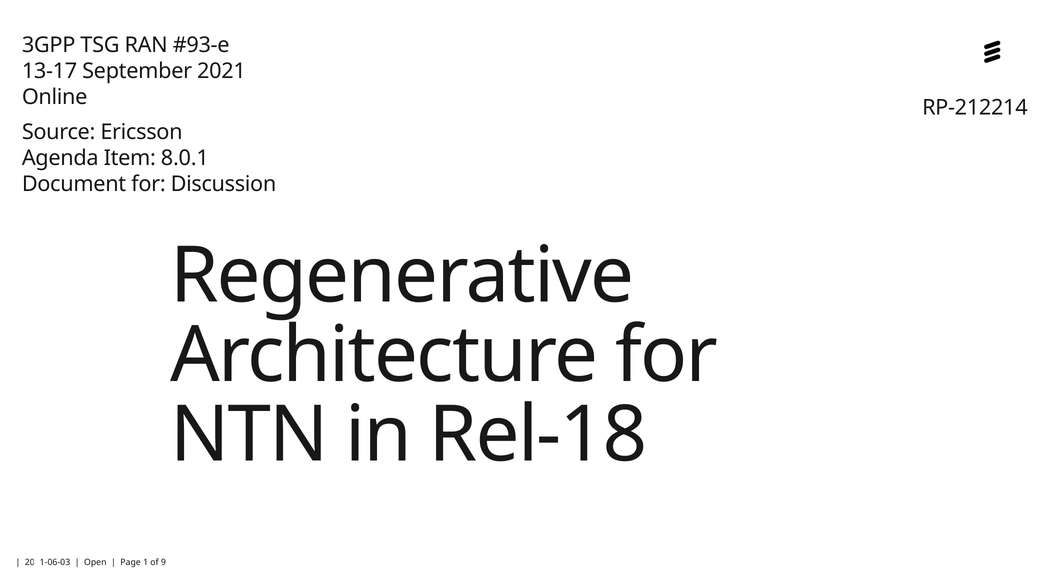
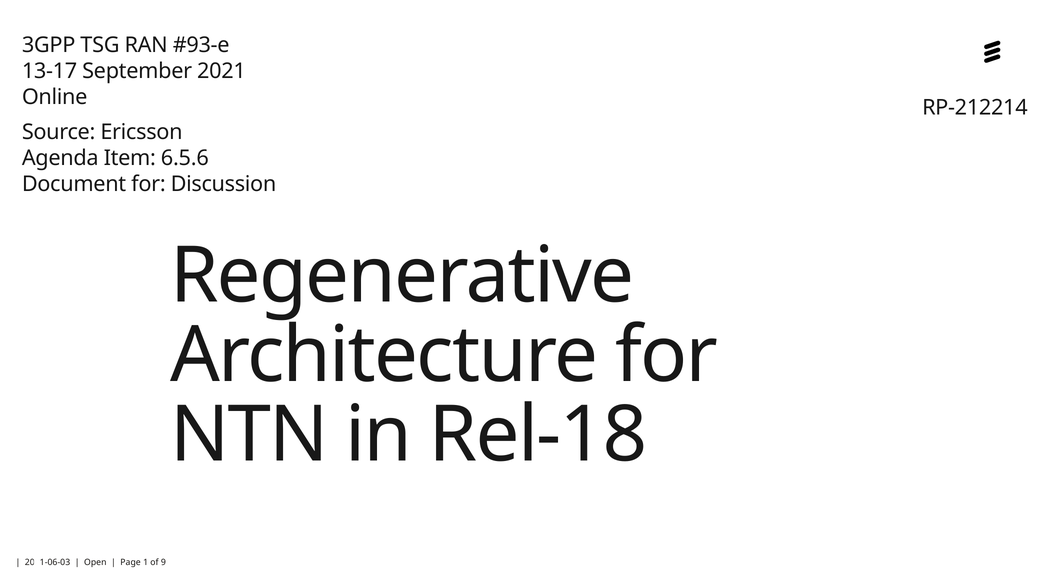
8.0.1: 8.0.1 -> 6.5.6
